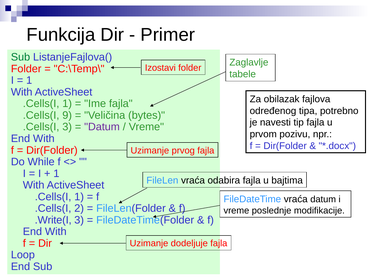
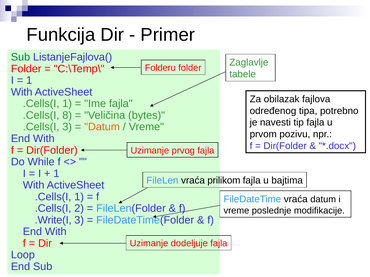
Izostavi: Izostavi -> Folderu
9: 9 -> 8
Datum at (102, 127) colour: purple -> orange
odabira: odabira -> prilikom
